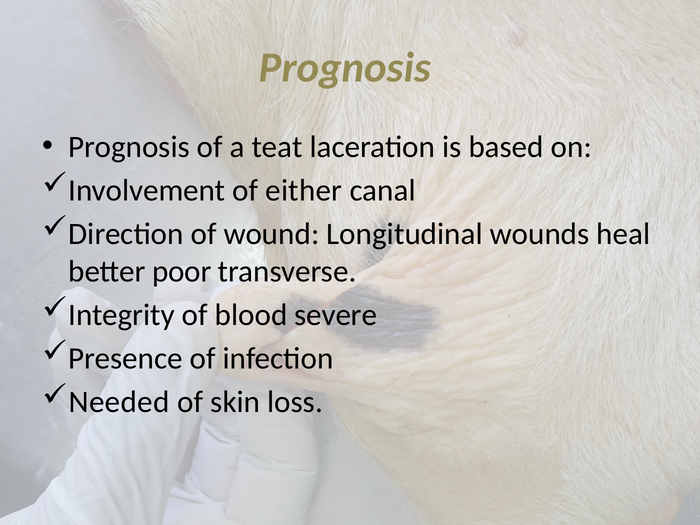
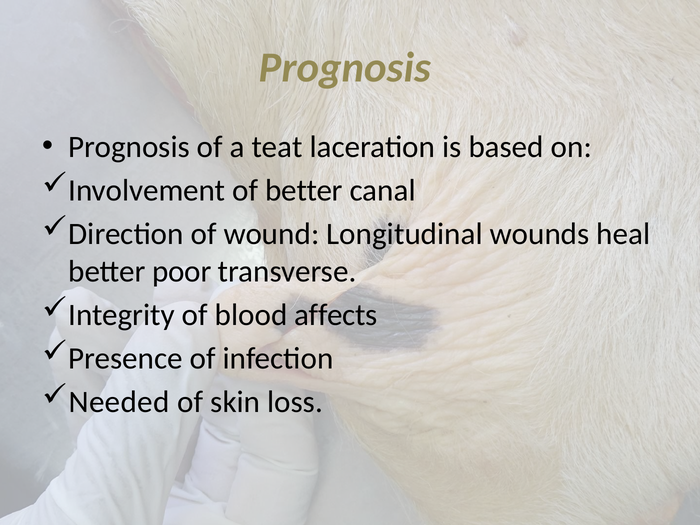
of either: either -> better
severe: severe -> affects
